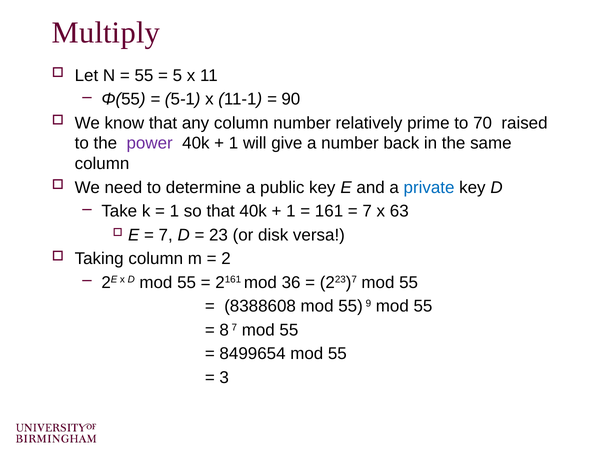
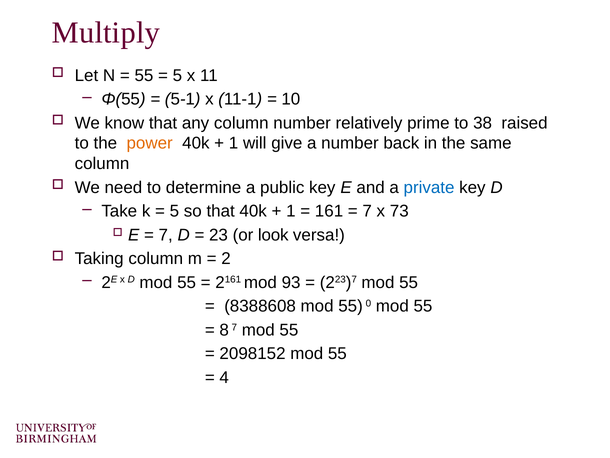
90: 90 -> 10
70: 70 -> 38
power colour: purple -> orange
1 at (174, 211): 1 -> 5
63: 63 -> 73
disk: disk -> look
36: 36 -> 93
9: 9 -> 0
8499654: 8499654 -> 2098152
3: 3 -> 4
